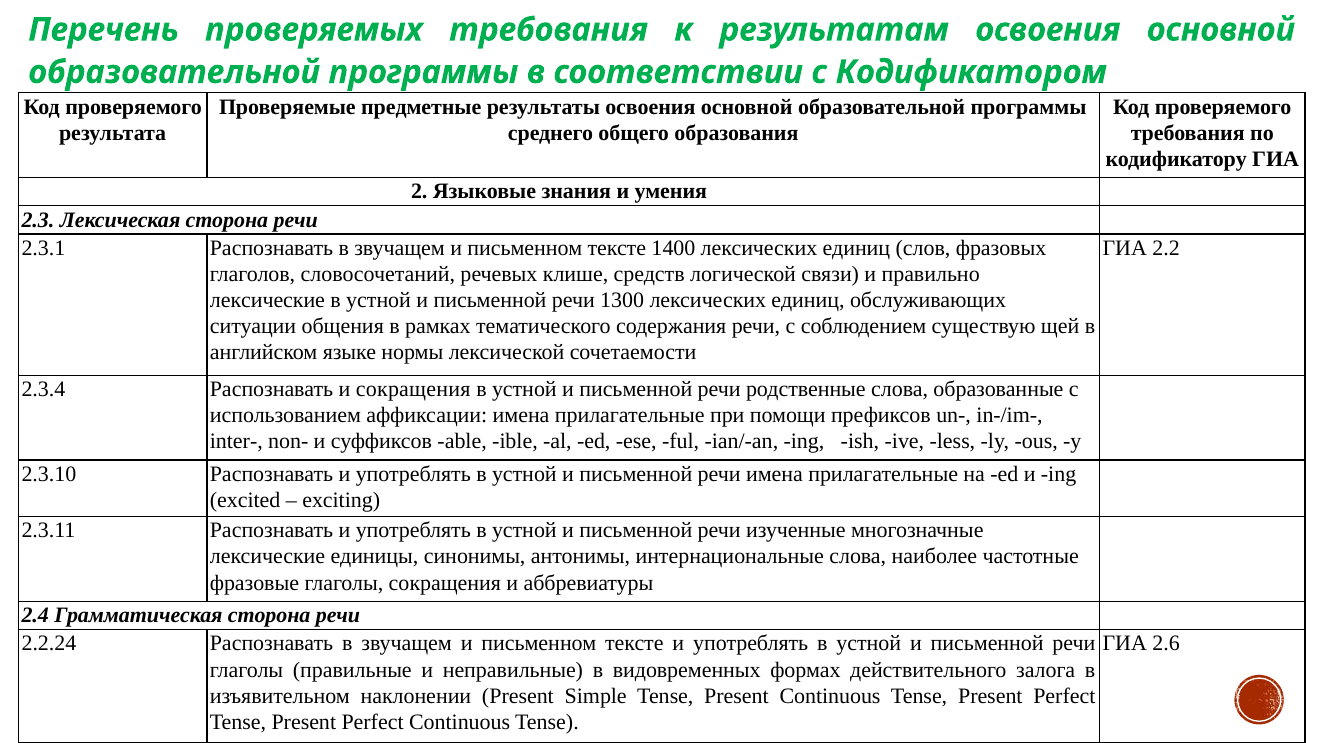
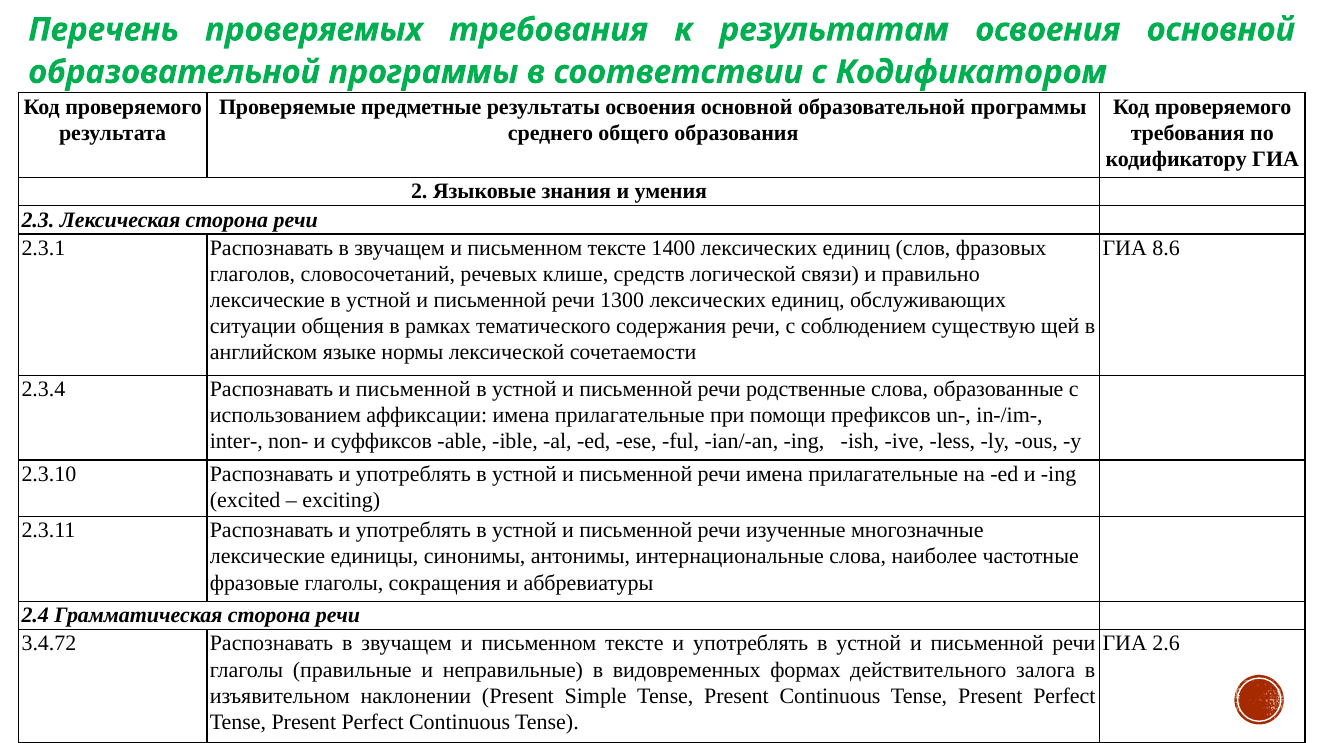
2.2: 2.2 -> 8.6
Распознавать и сокращения: сокращения -> письменной
2.2.24: 2.2.24 -> 3.4.72
